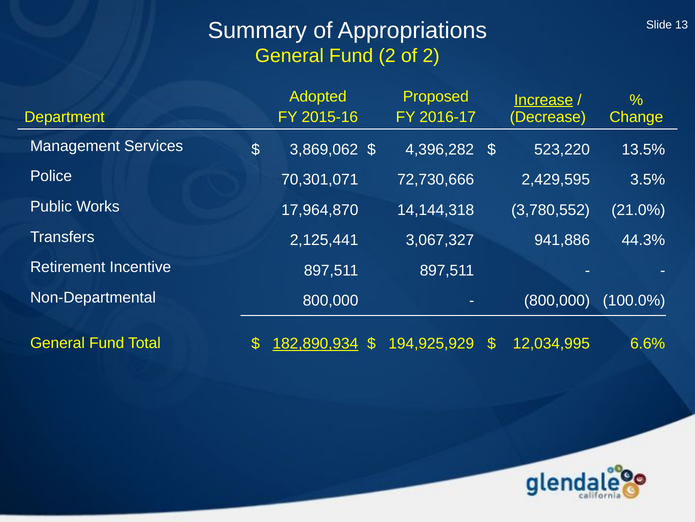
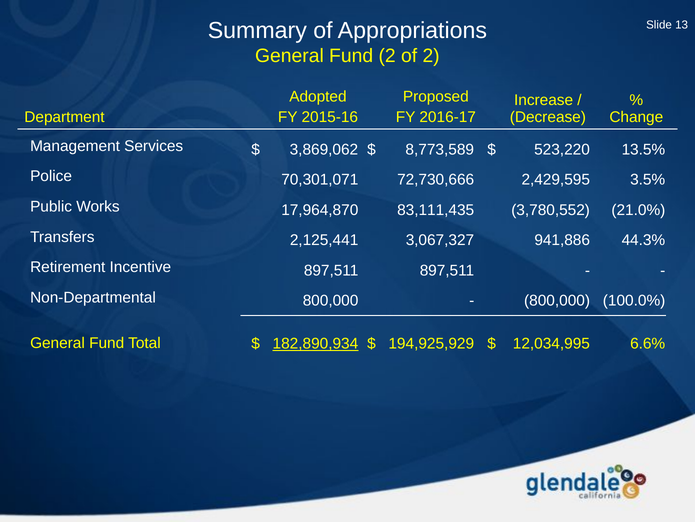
Increase underline: present -> none
4,396,282: 4,396,282 -> 8,773,589
14,144,318: 14,144,318 -> 83,111,435
